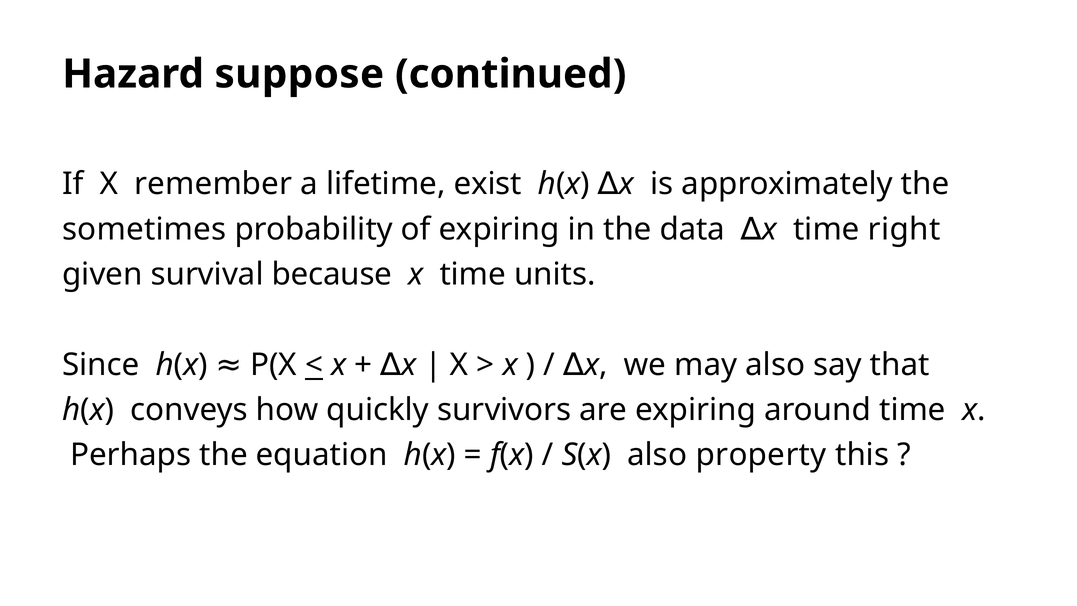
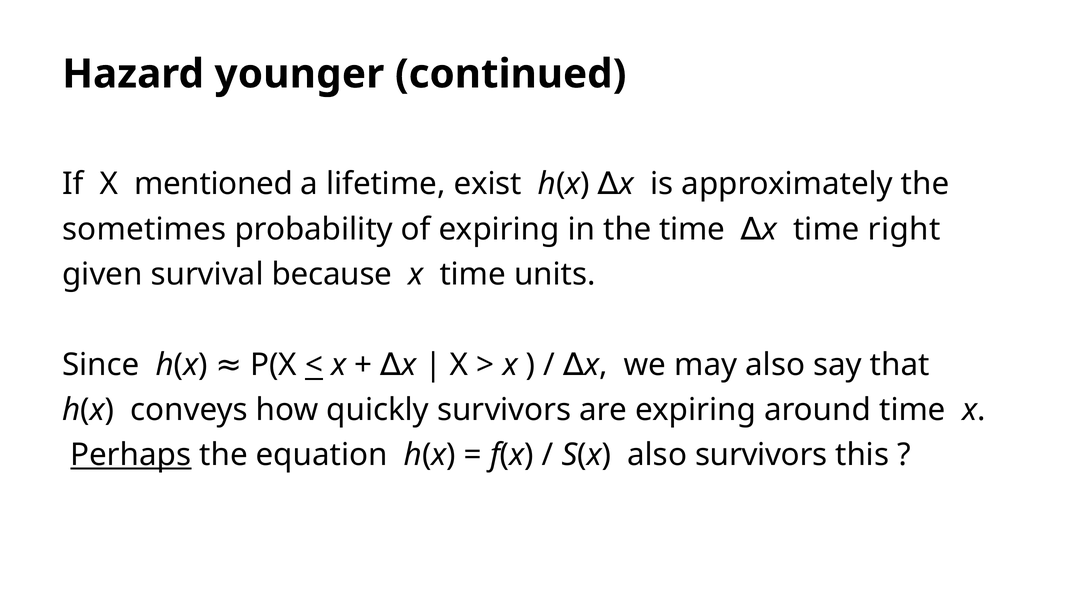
suppose: suppose -> younger
remember: remember -> mentioned
the data: data -> time
Perhaps underline: none -> present
also property: property -> survivors
